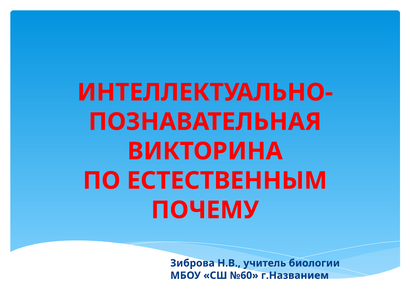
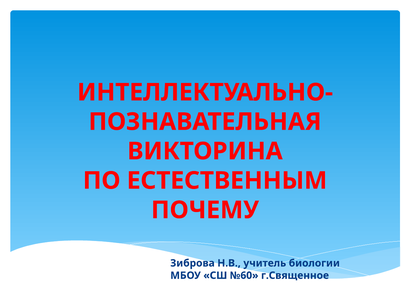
г.Названием: г.Названием -> г.Священное
